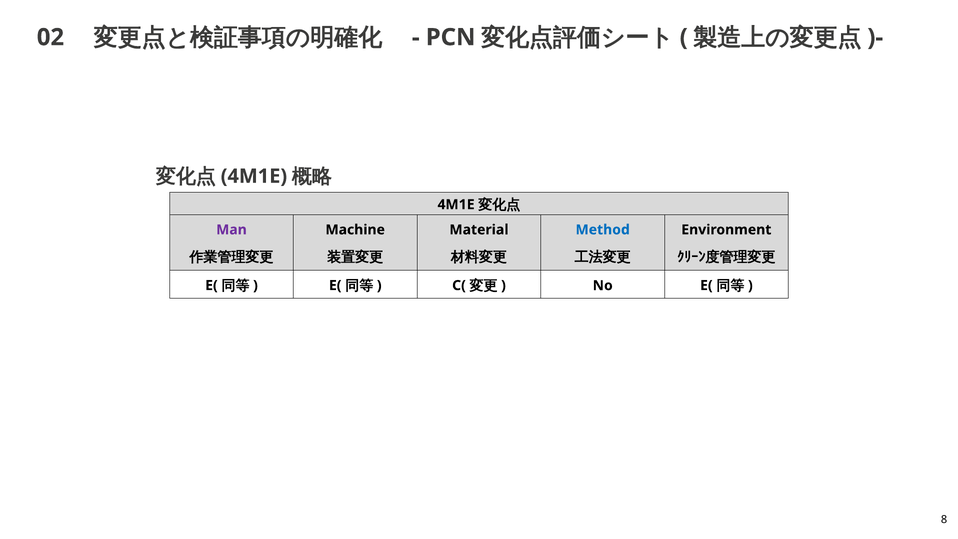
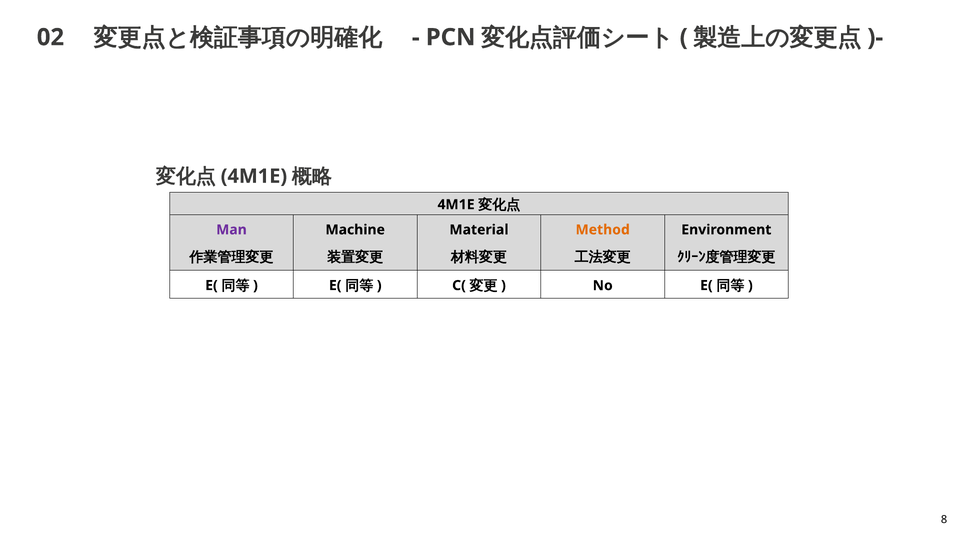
Method colour: blue -> orange
